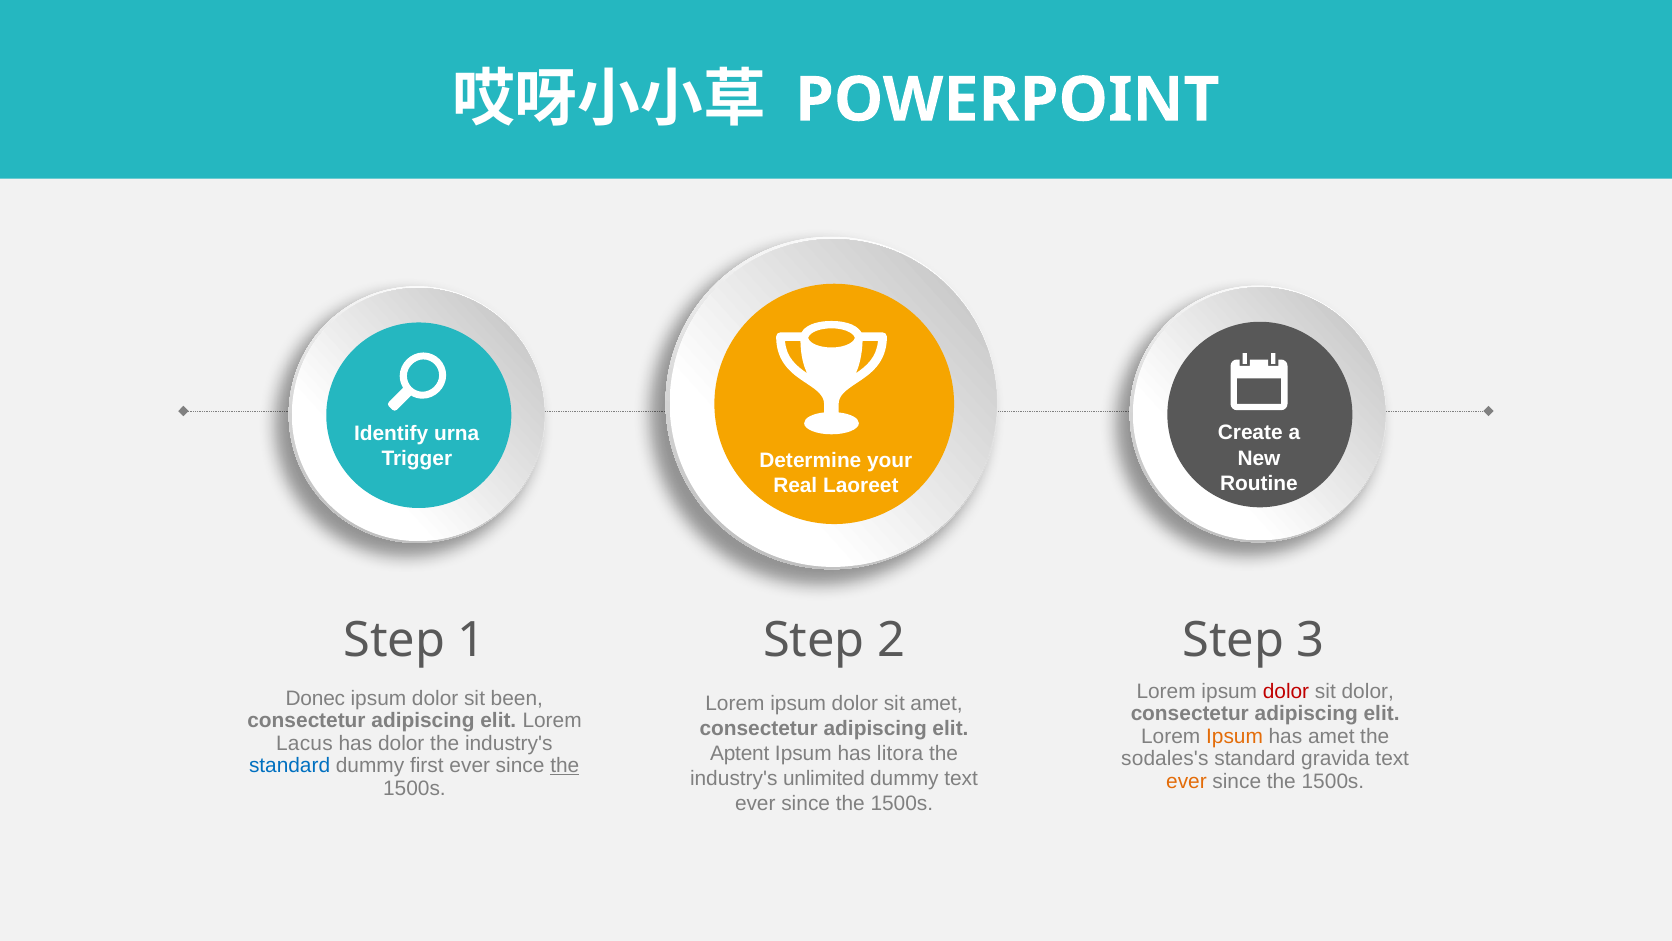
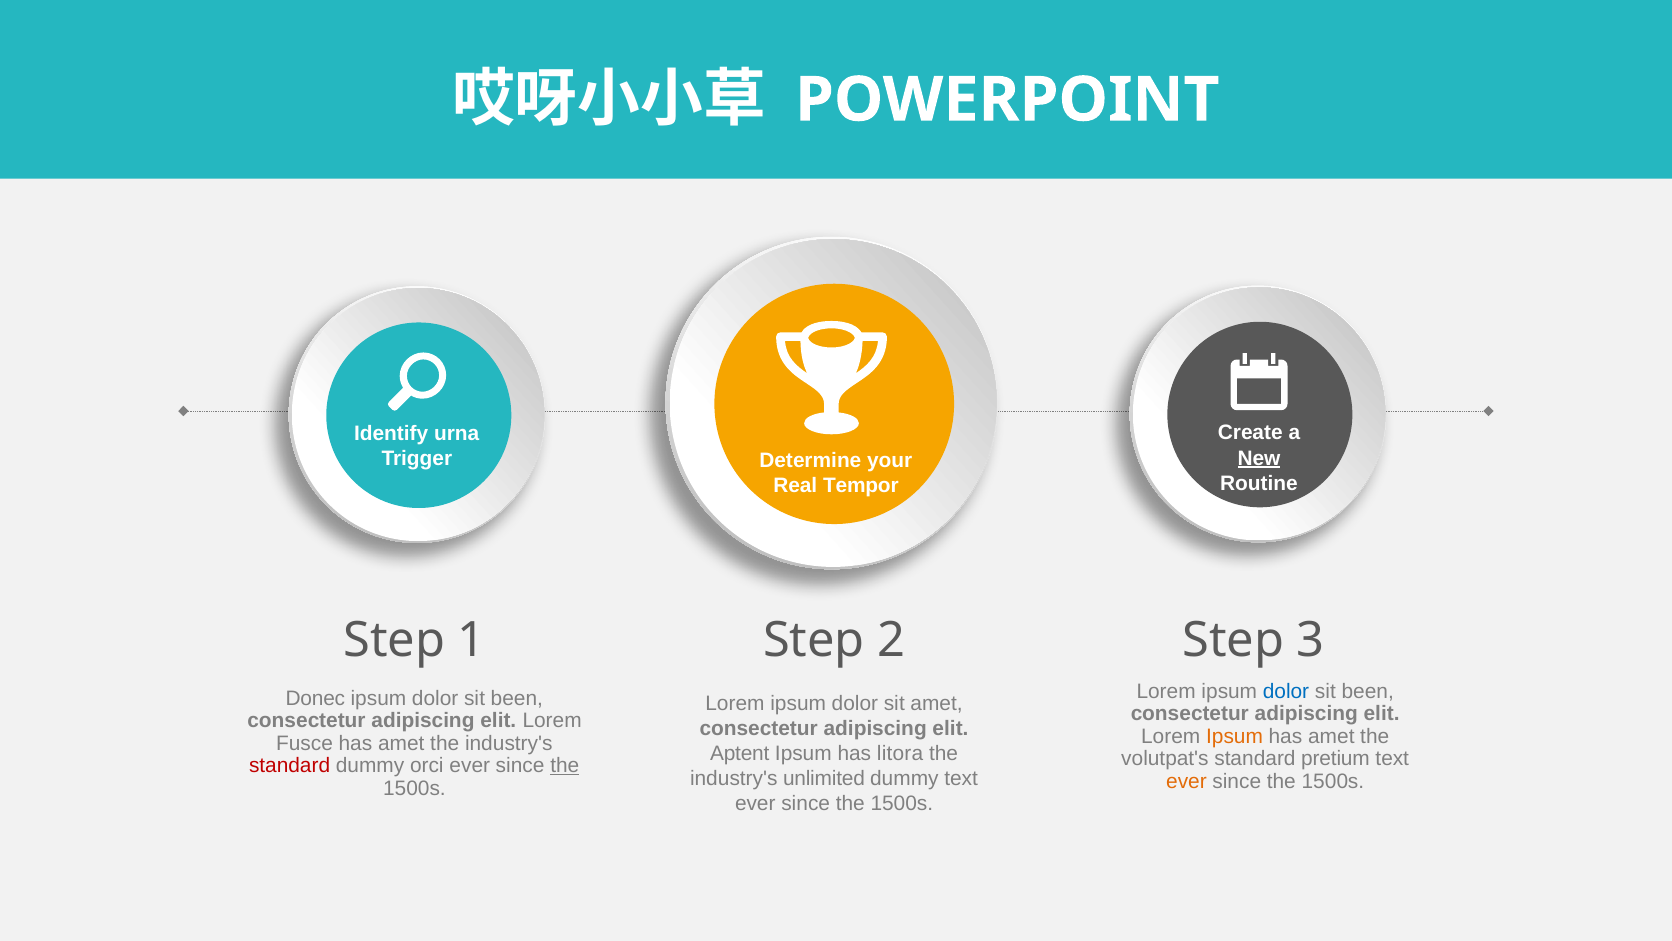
New underline: none -> present
Laoreet: Laoreet -> Tempor
dolor at (1286, 691) colour: red -> blue
dolor at (1368, 691): dolor -> been
Lacus: Lacus -> Fusce
dolor at (401, 743): dolor -> amet
sodales's: sodales's -> volutpat's
gravida: gravida -> pretium
standard at (290, 765) colour: blue -> red
first: first -> orci
